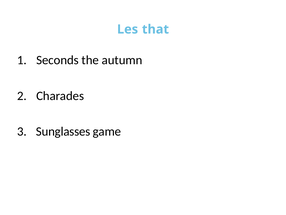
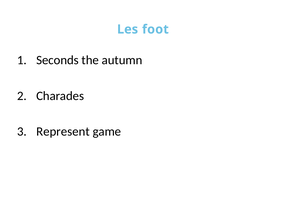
that: that -> foot
Sunglasses: Sunglasses -> Represent
